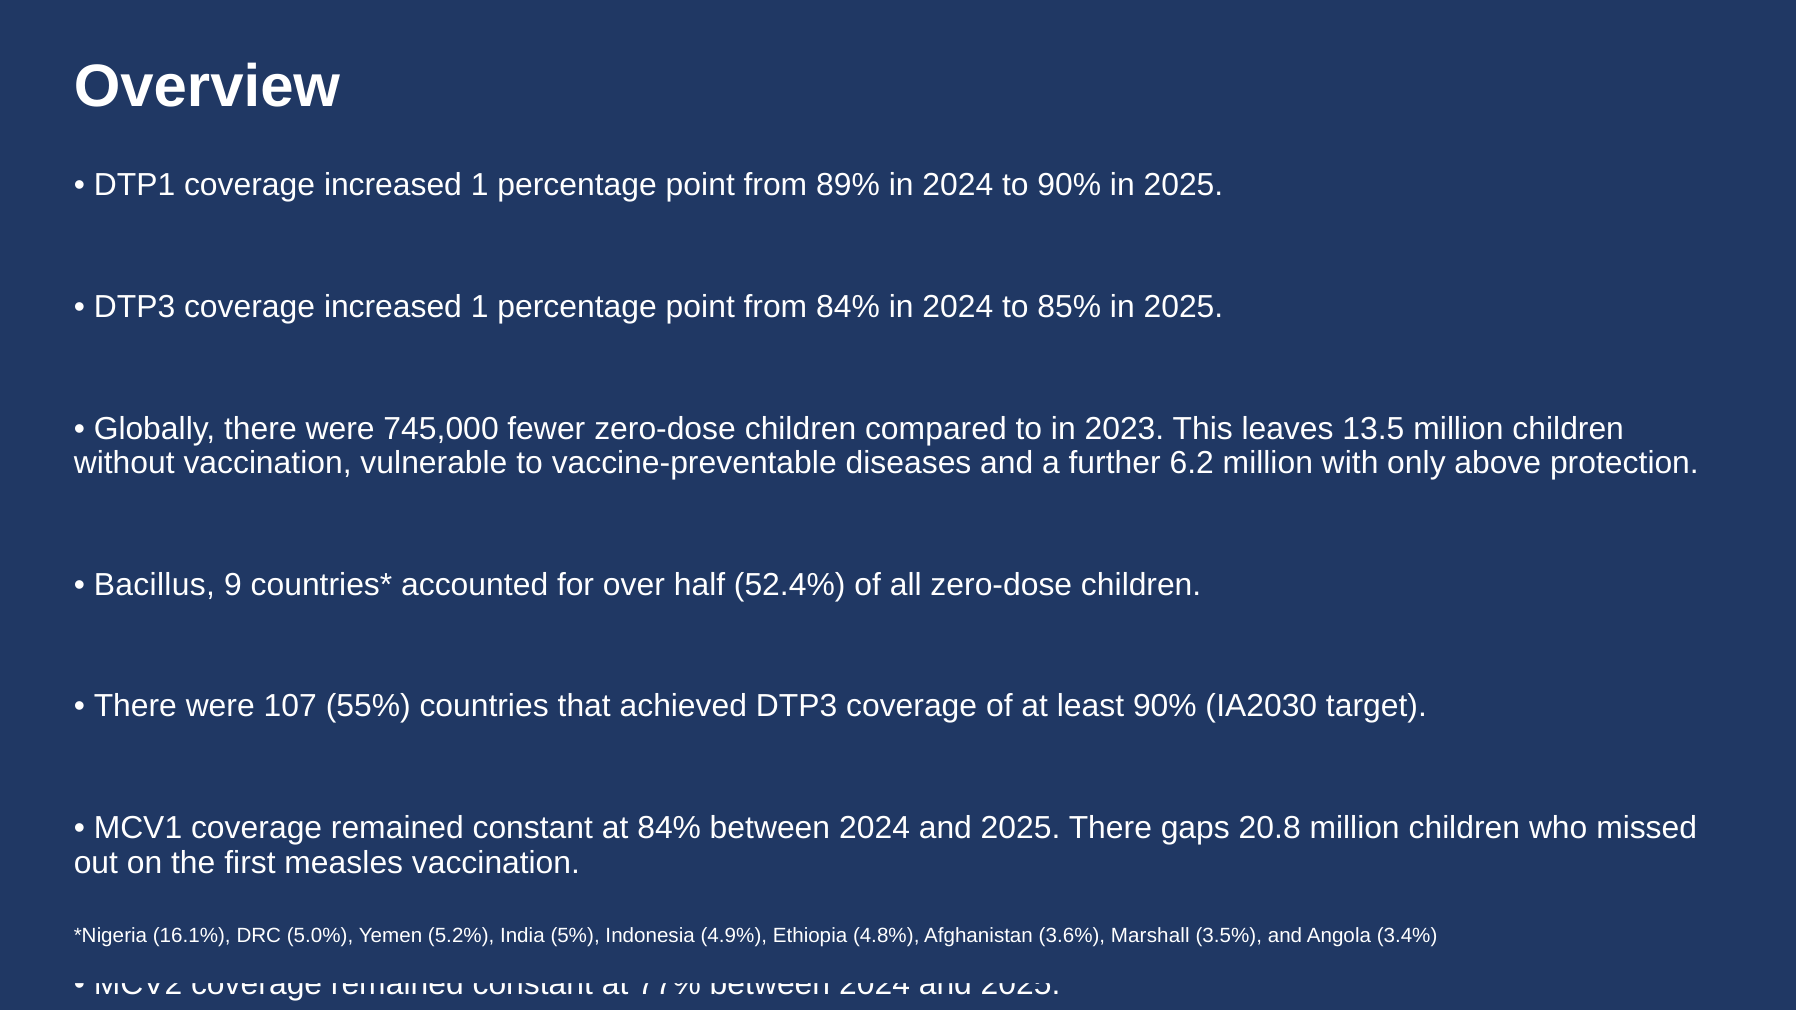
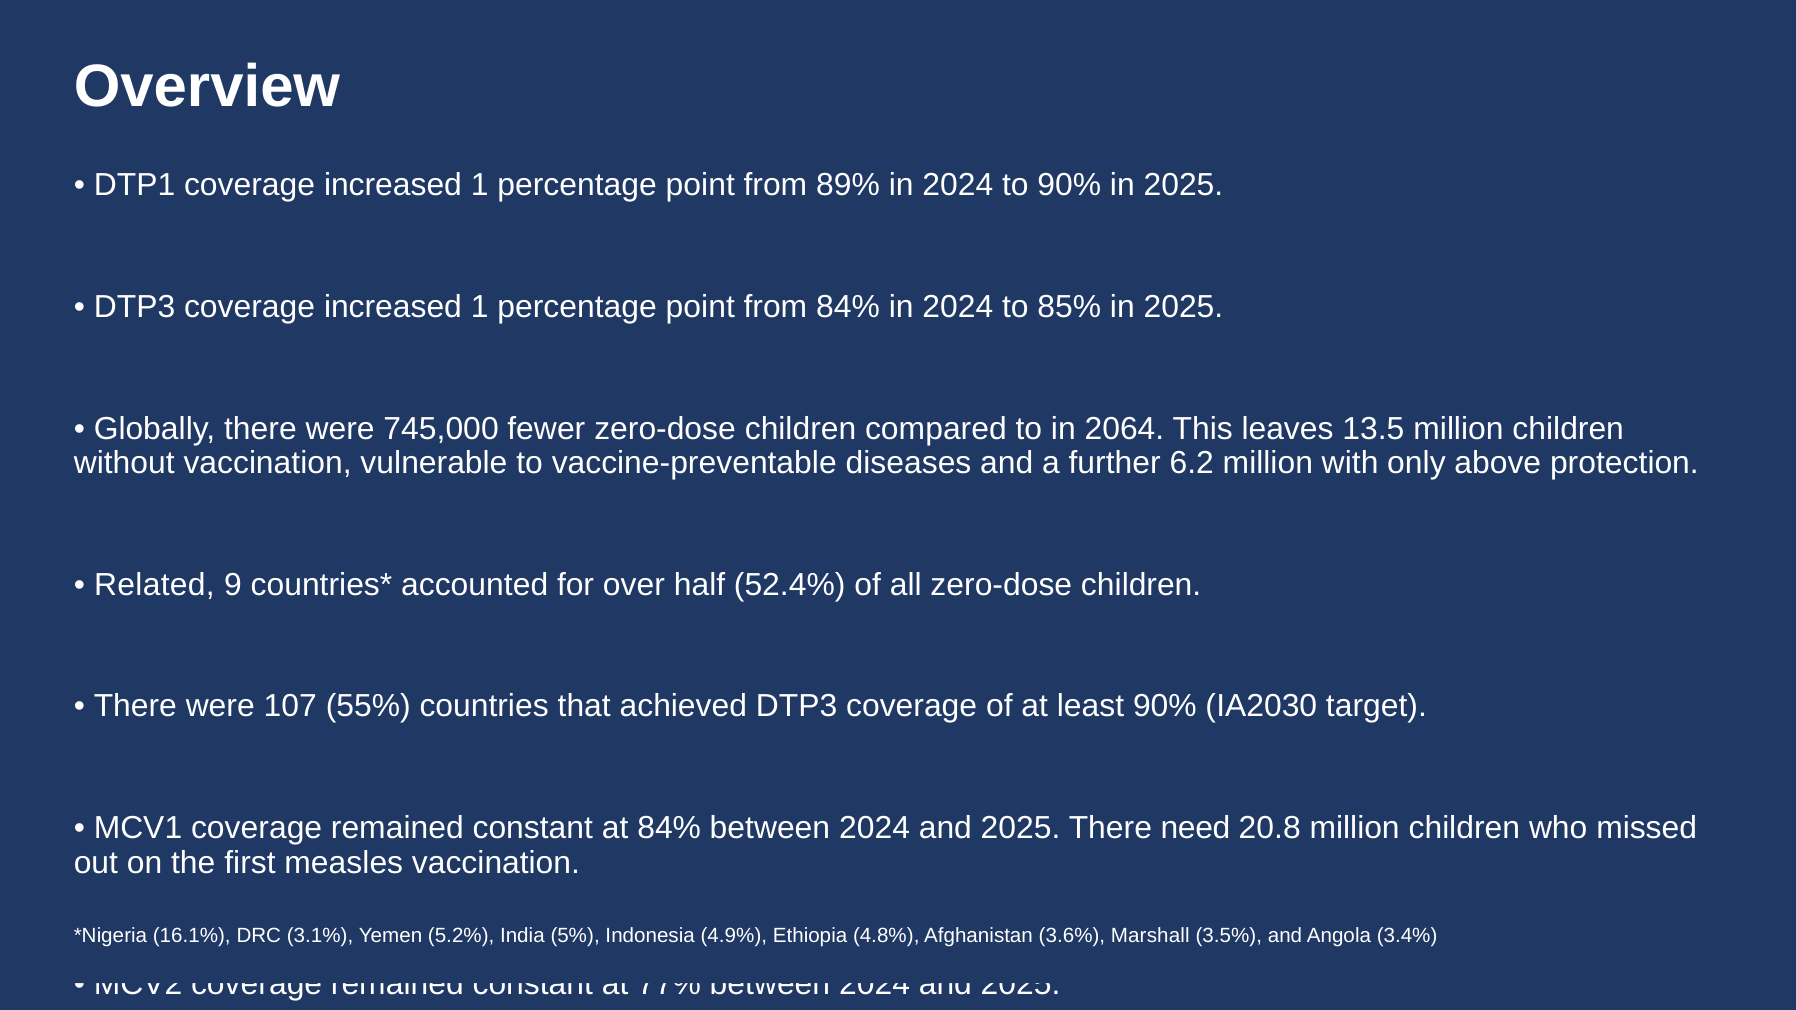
2023: 2023 -> 2064
Bacillus: Bacillus -> Related
gaps: gaps -> need
5.0%: 5.0% -> 3.1%
